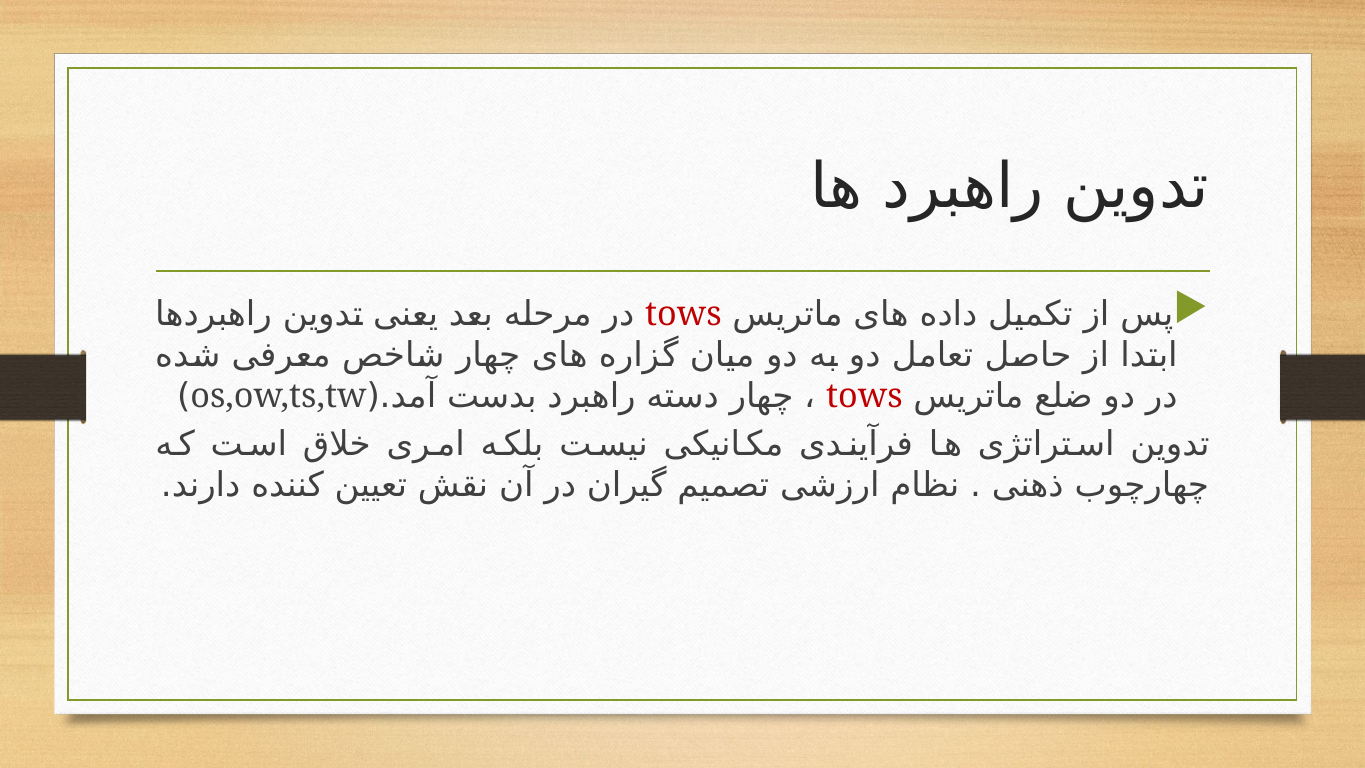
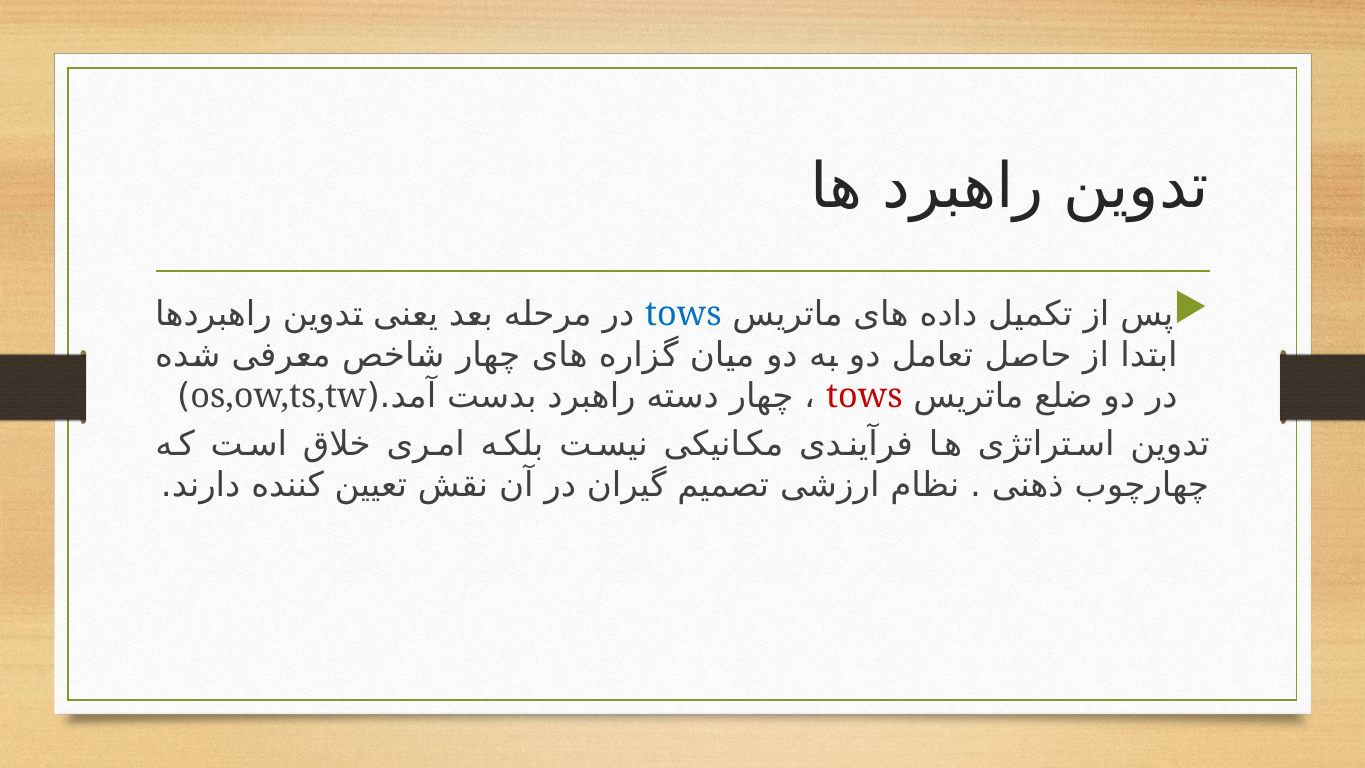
tows at (683, 314) colour: red -> blue
